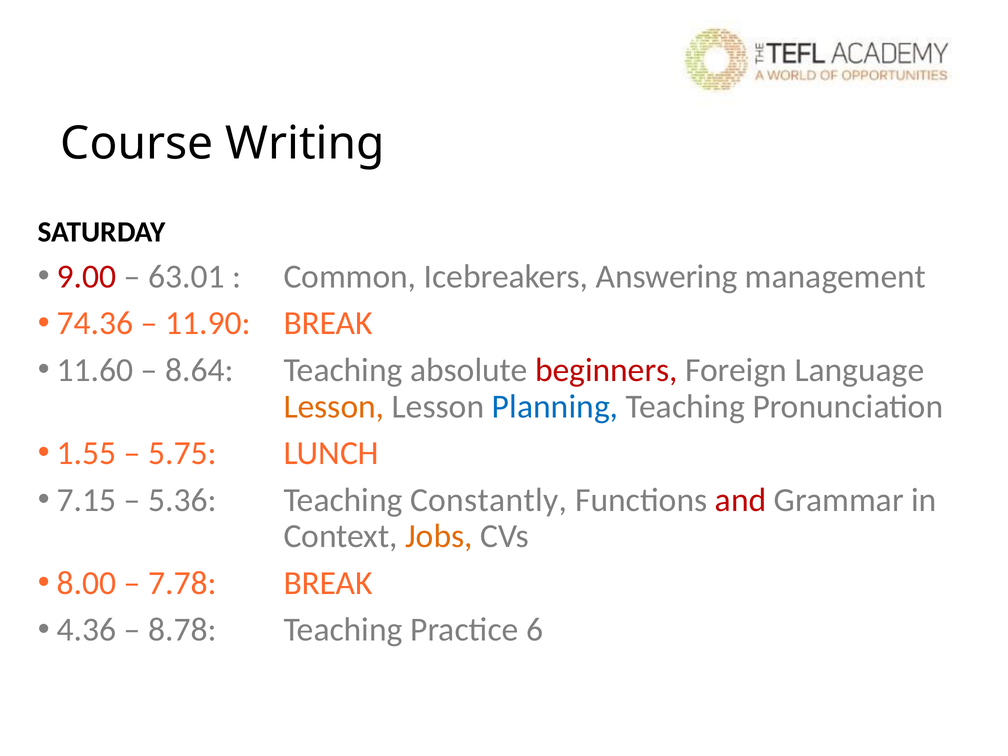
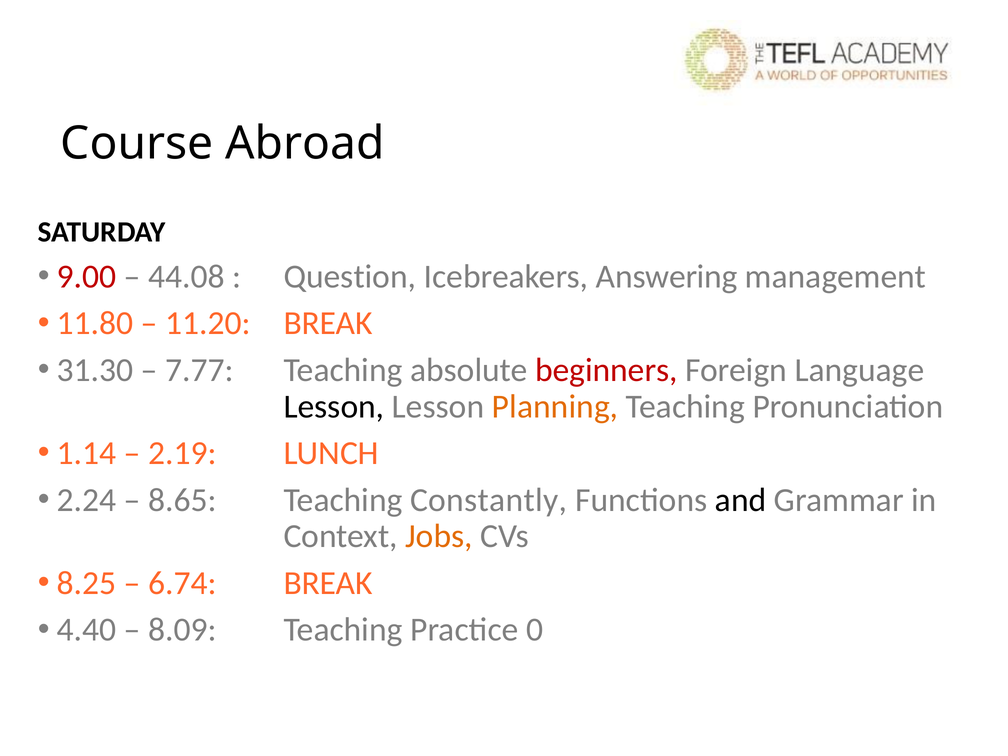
Writing: Writing -> Abroad
63.01: 63.01 -> 44.08
Common: Common -> Question
74.36: 74.36 -> 11.80
11.90: 11.90 -> 11.20
11.60: 11.60 -> 31.30
8.64: 8.64 -> 7.77
Lesson at (334, 406) colour: orange -> black
Planning colour: blue -> orange
1.55: 1.55 -> 1.14
5.75: 5.75 -> 2.19
7.15: 7.15 -> 2.24
5.36: 5.36 -> 8.65
and colour: red -> black
8.00: 8.00 -> 8.25
7.78: 7.78 -> 6.74
4.36: 4.36 -> 4.40
8.78: 8.78 -> 8.09
6: 6 -> 0
